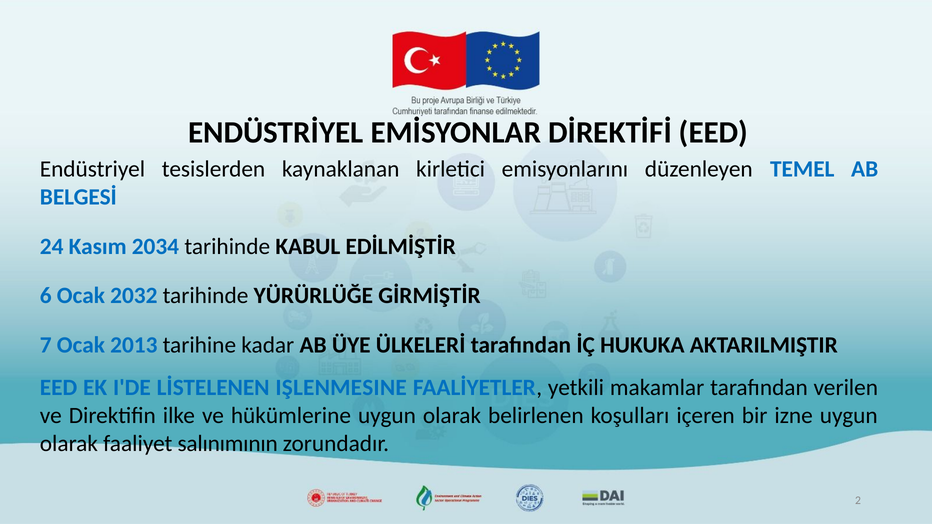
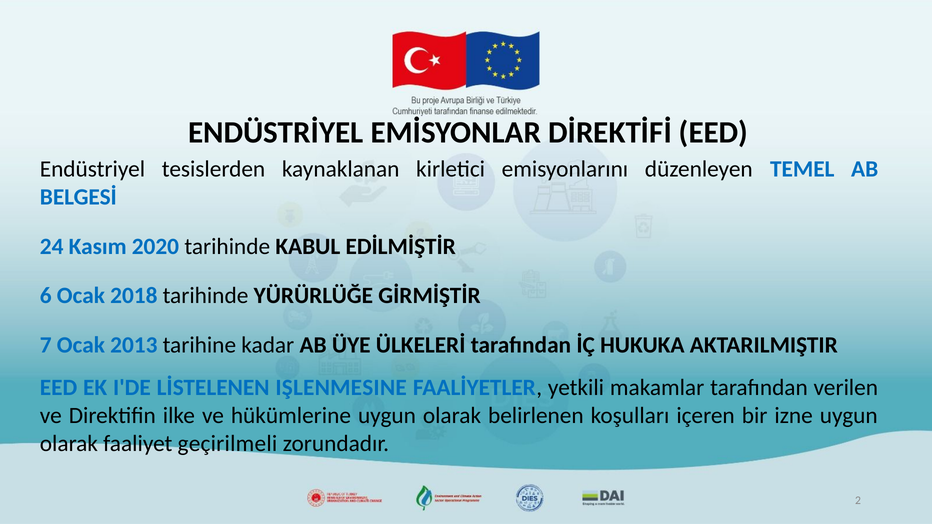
2034: 2034 -> 2020
2032: 2032 -> 2018
salınımının: salınımının -> geçirilmeli
